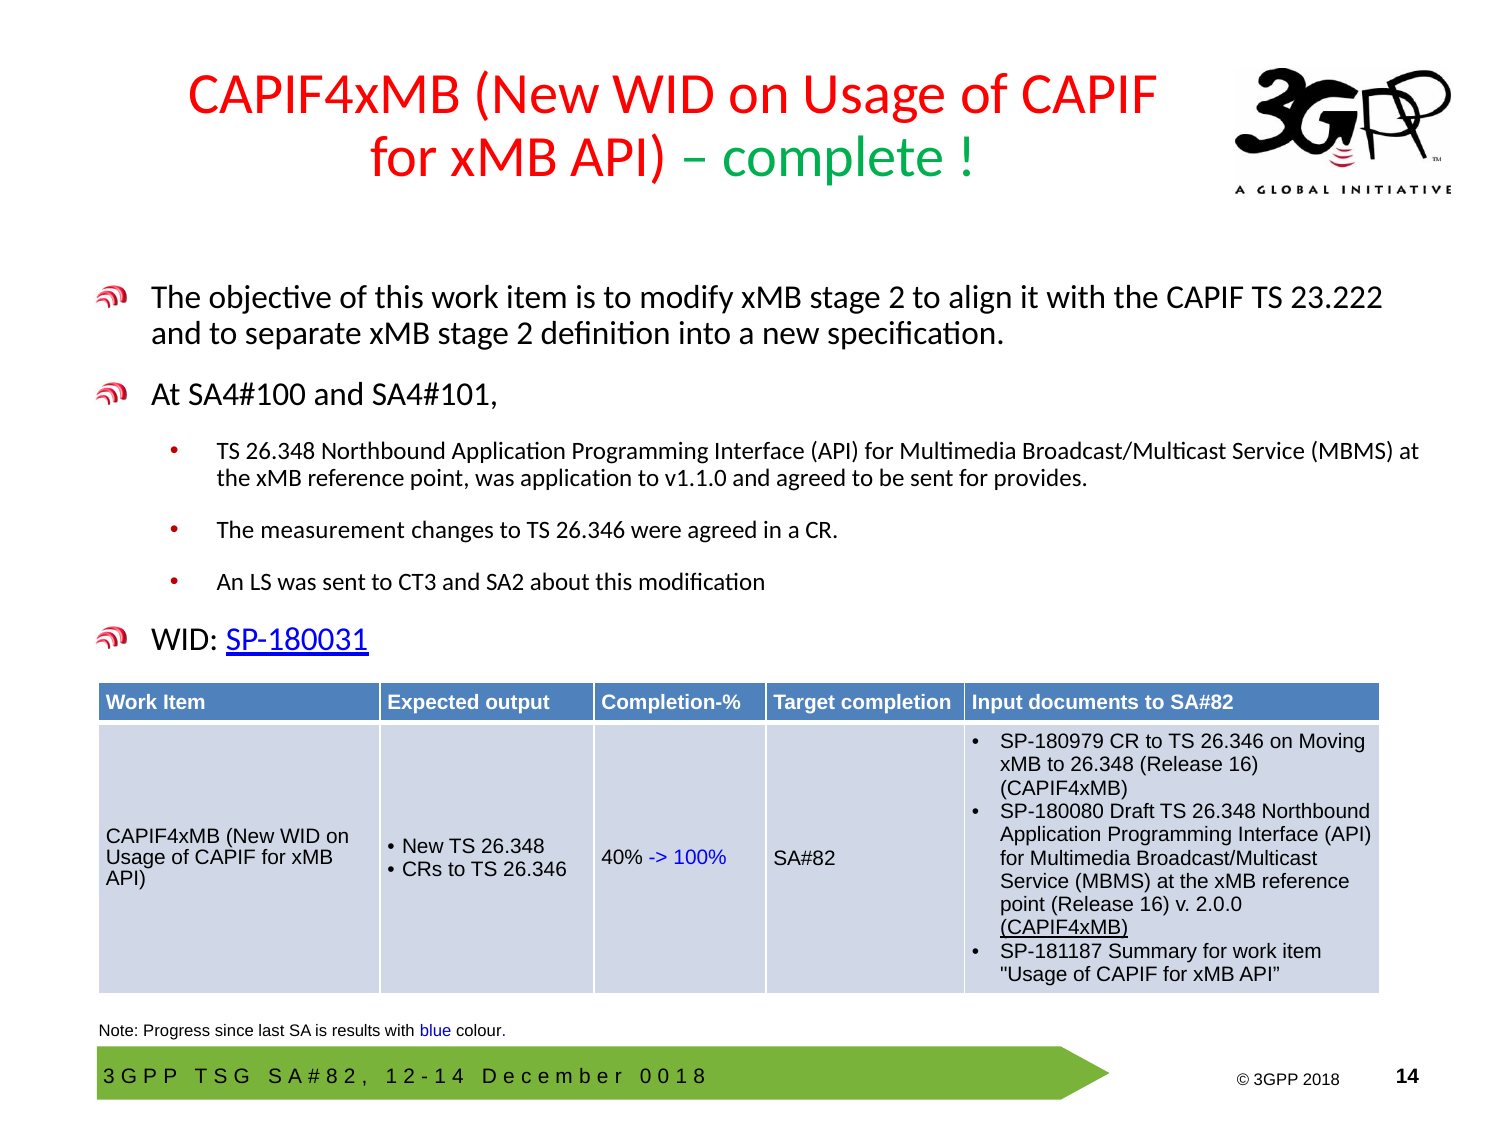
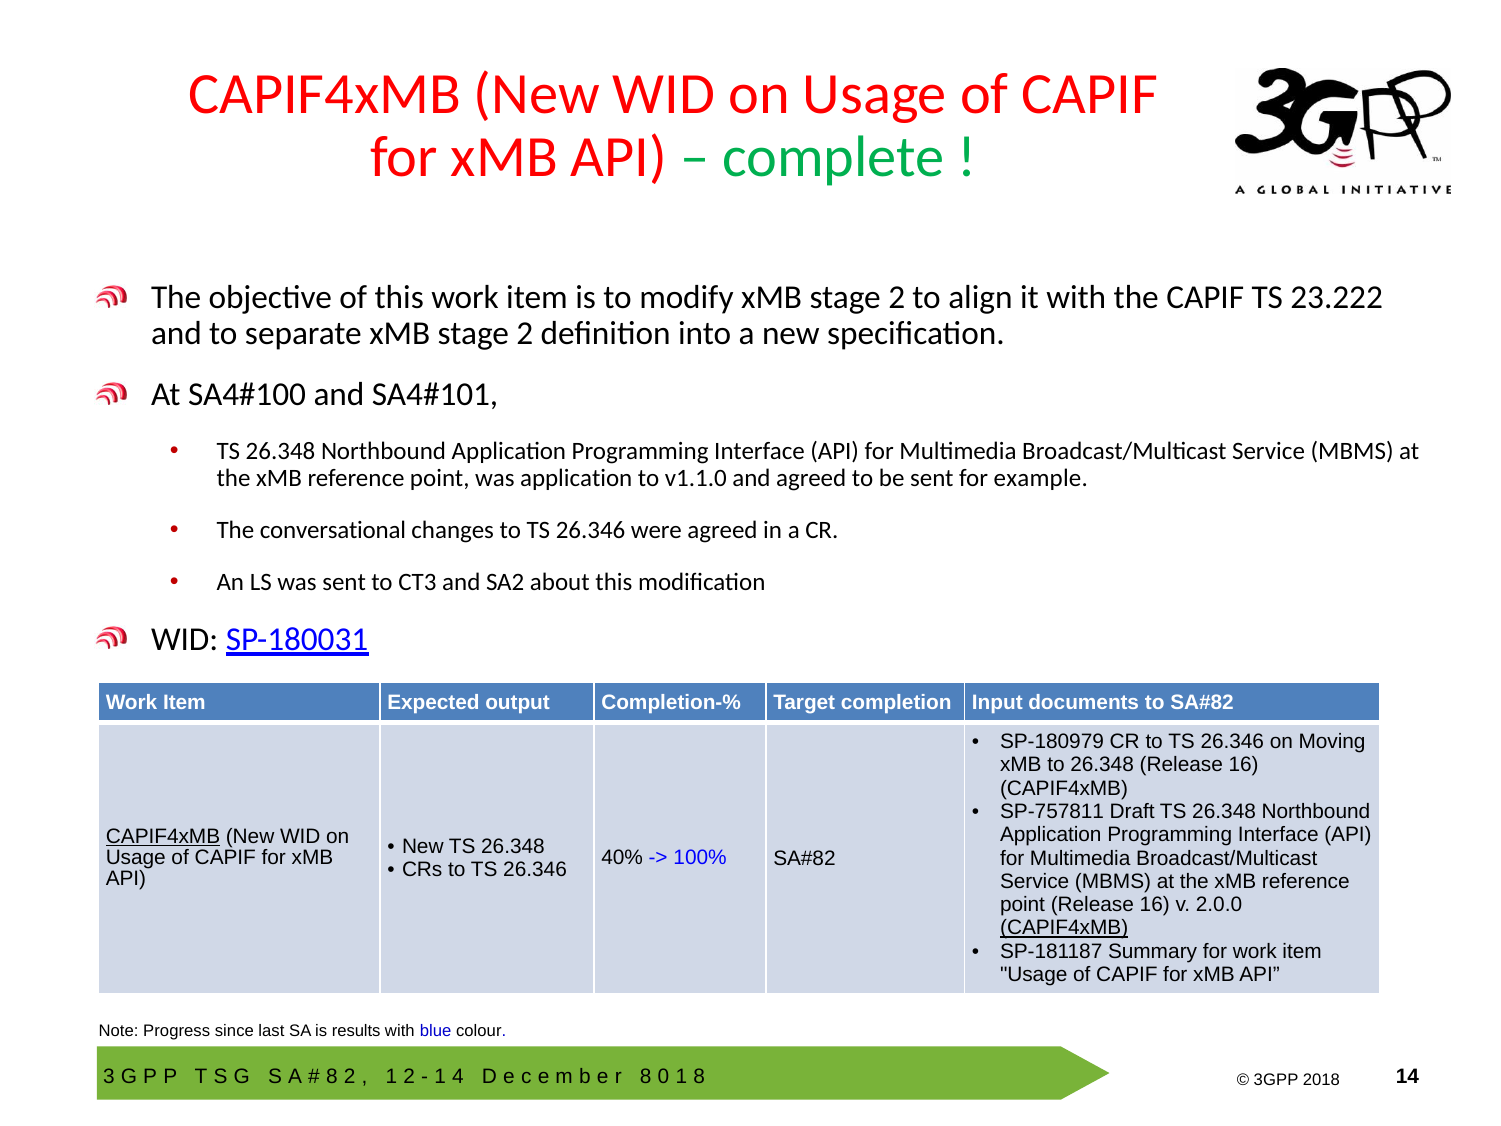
provides: provides -> example
measurement: measurement -> conversational
SP-180080: SP-180080 -> SP-757811
CAPIF4xMB at (163, 836) underline: none -> present
0 at (646, 1076): 0 -> 8
